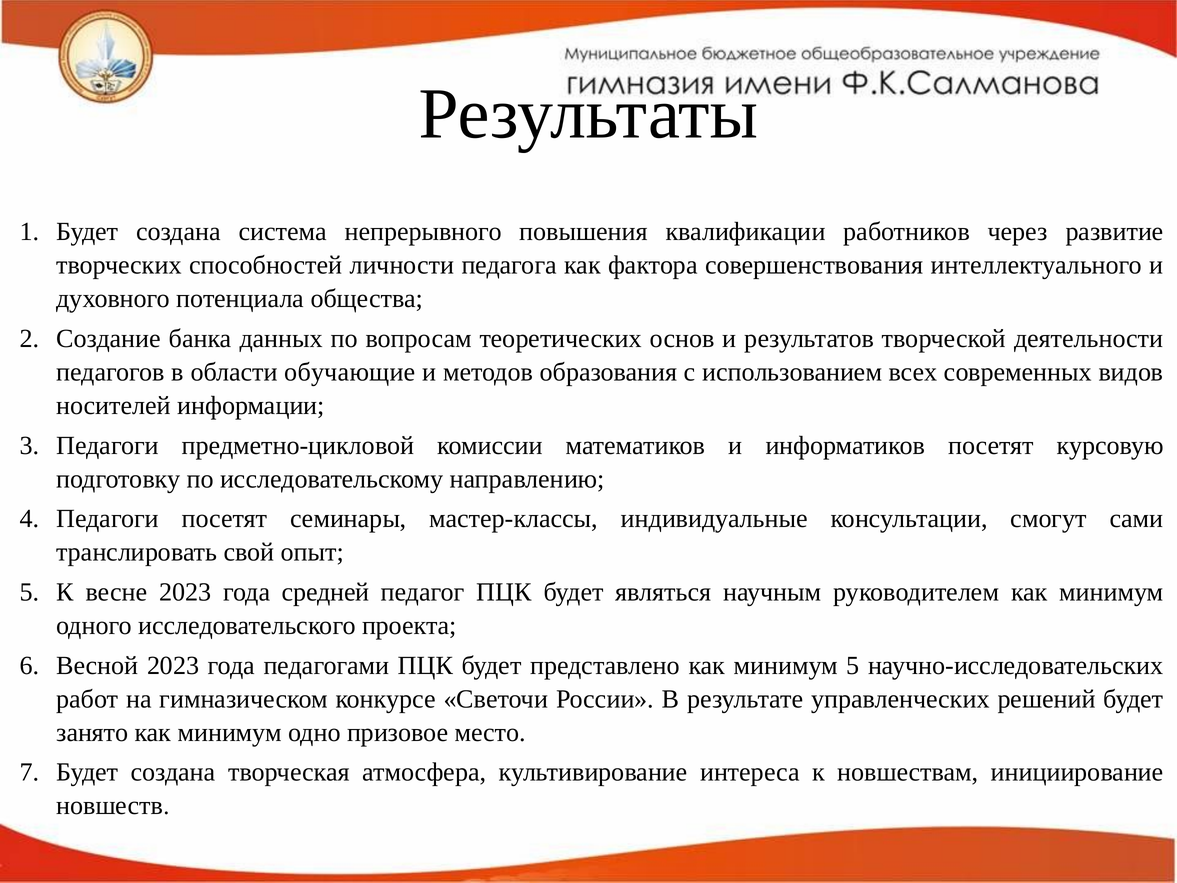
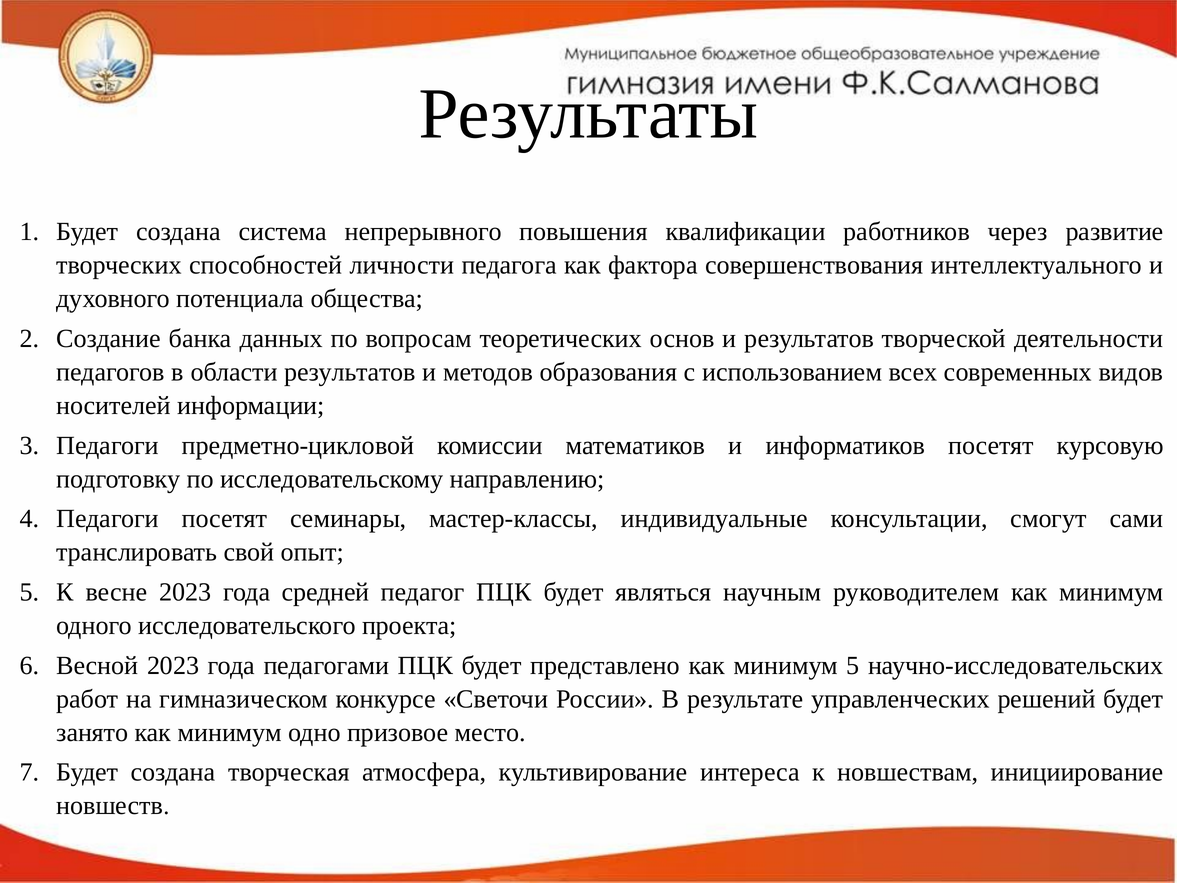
области обучающие: обучающие -> результатов
